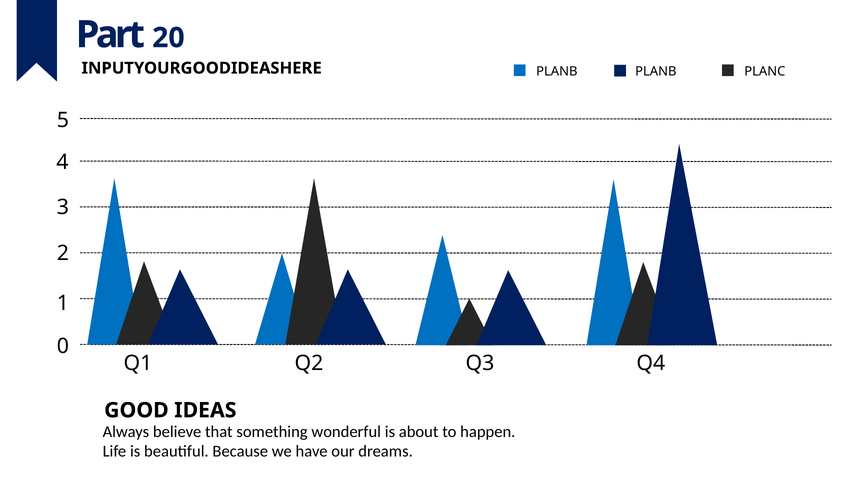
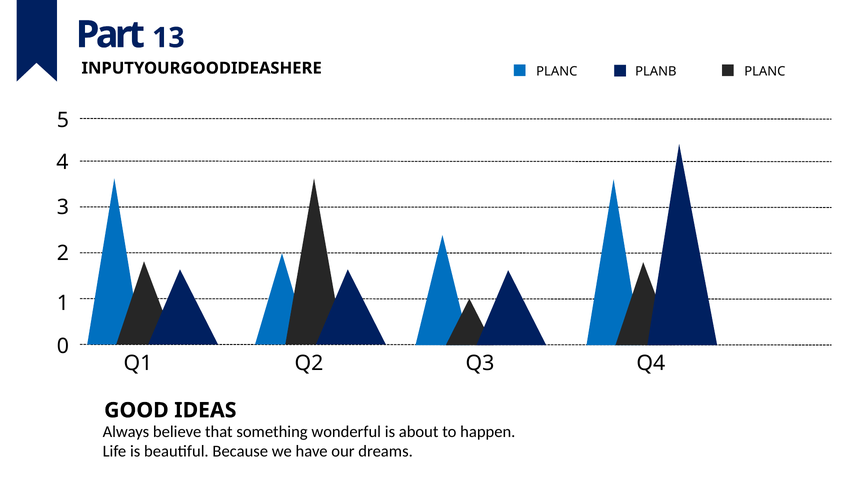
20: 20 -> 13
PLANB at (557, 71): PLANB -> PLANC
